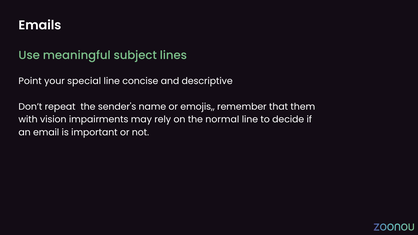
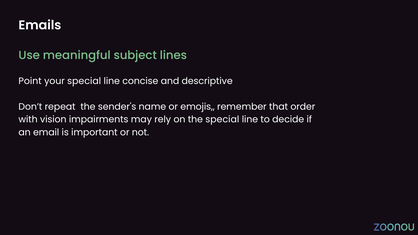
them: them -> order
the normal: normal -> special
